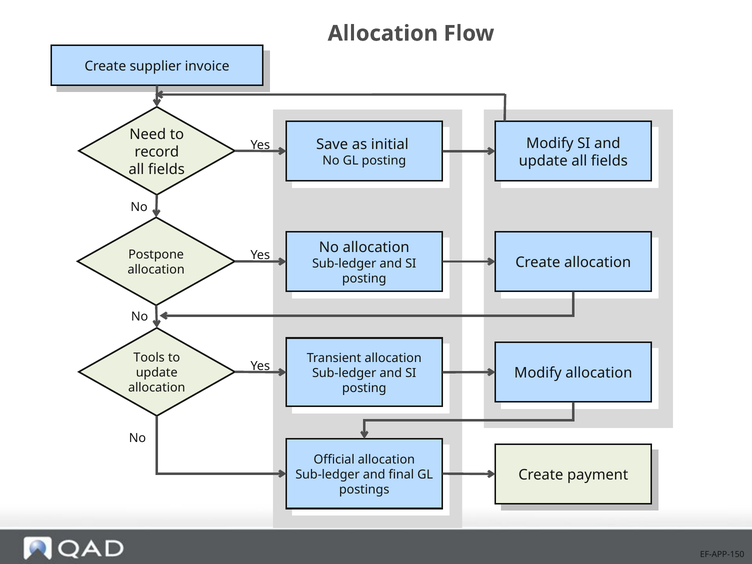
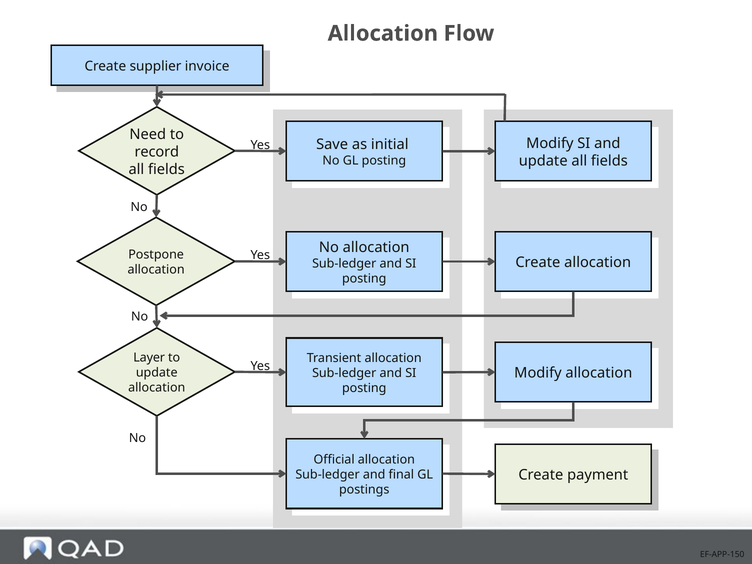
Tools: Tools -> Layer
